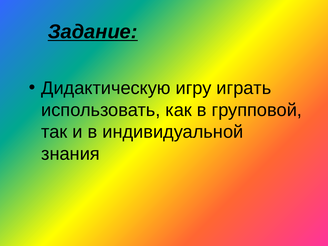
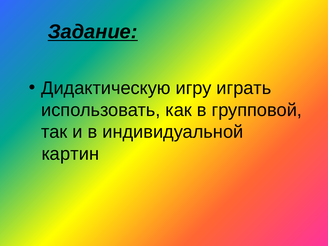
знания: знания -> картин
